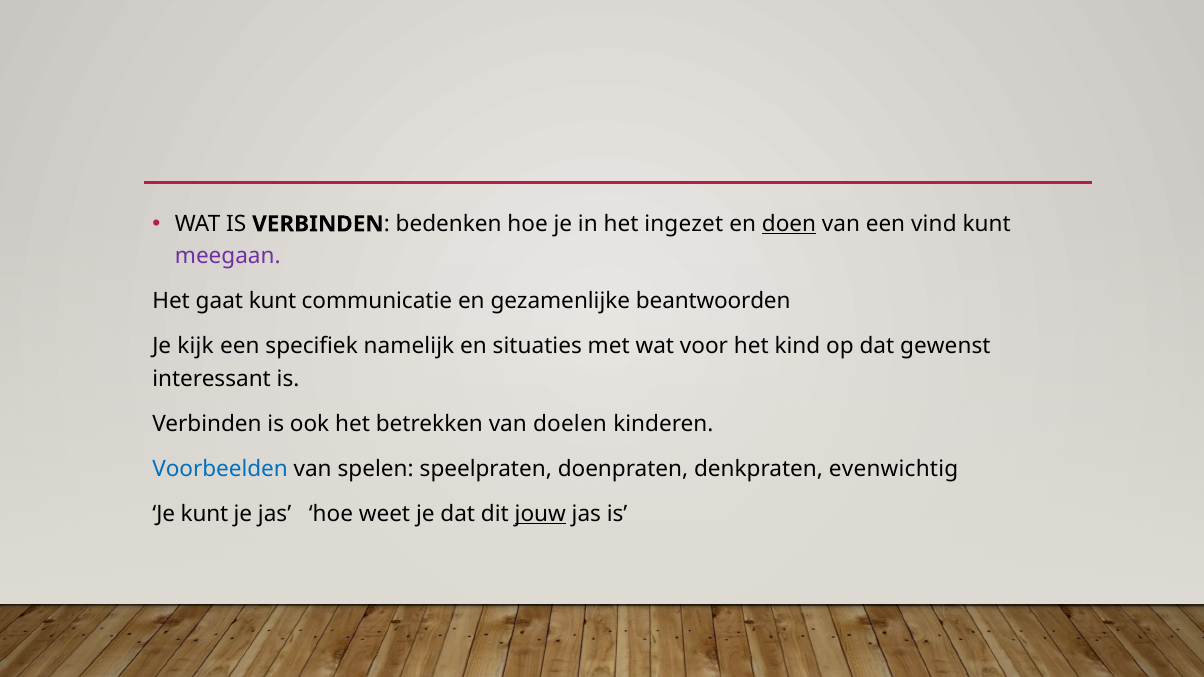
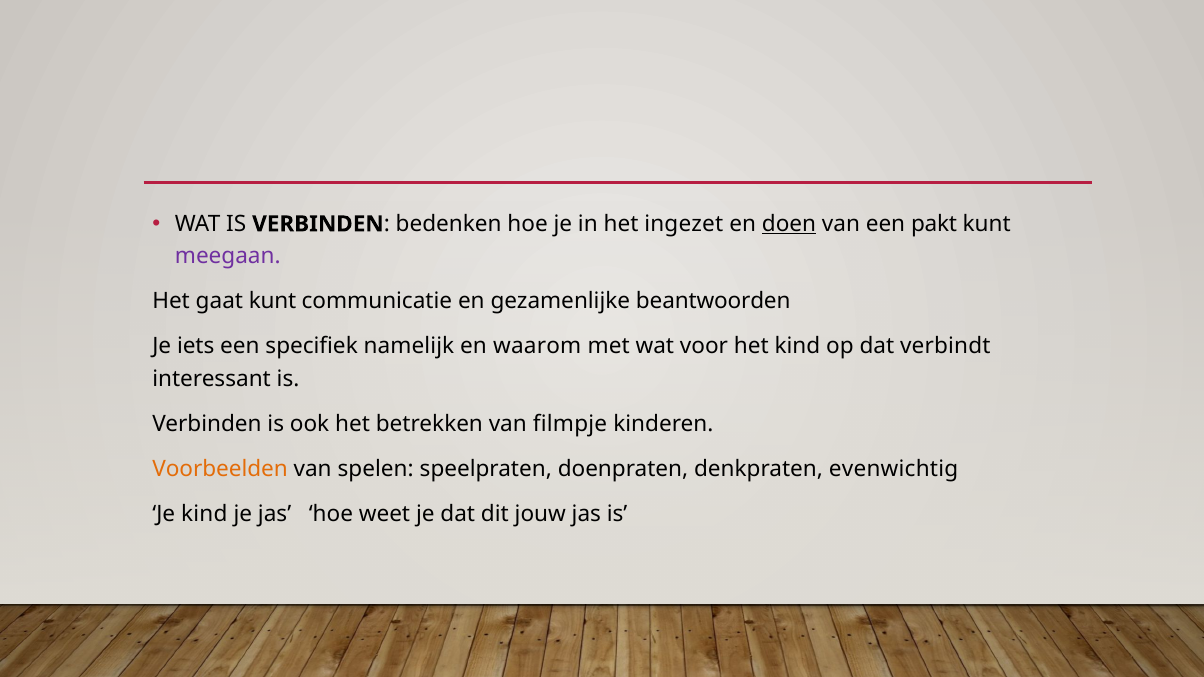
vind: vind -> pakt
kijk: kijk -> iets
situaties: situaties -> waarom
gewenst: gewenst -> verbindt
doelen: doelen -> filmpje
Voorbeelden colour: blue -> orange
Je kunt: kunt -> kind
jouw underline: present -> none
